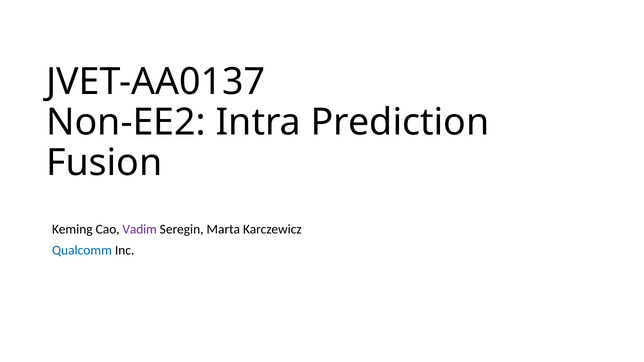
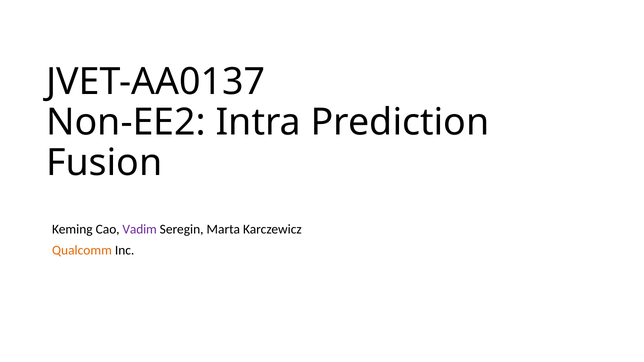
Qualcomm colour: blue -> orange
